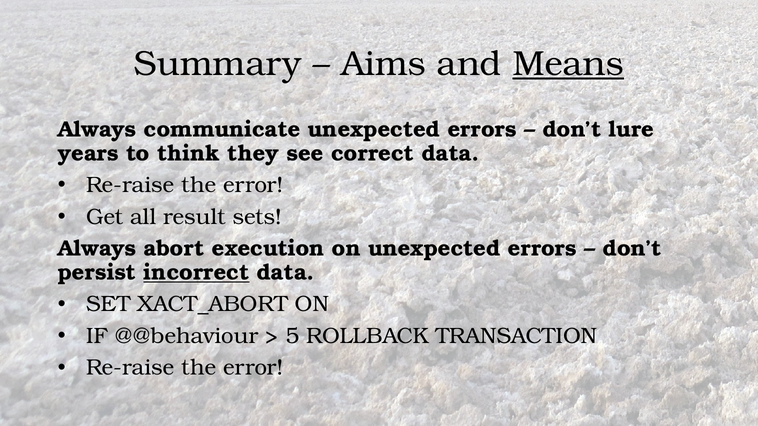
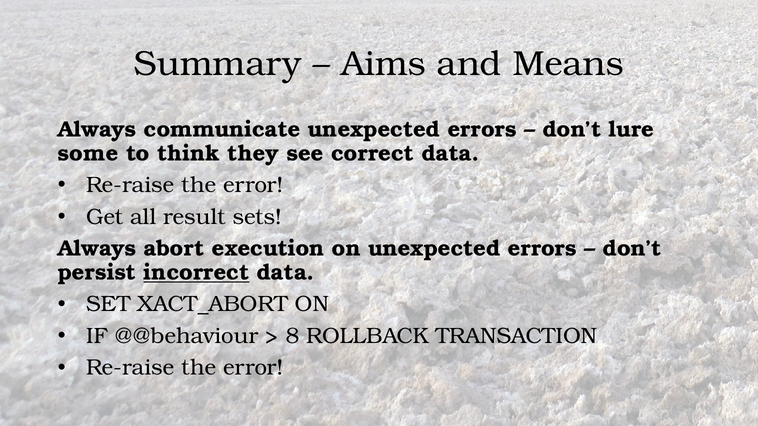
Means underline: present -> none
years: years -> some
5: 5 -> 8
